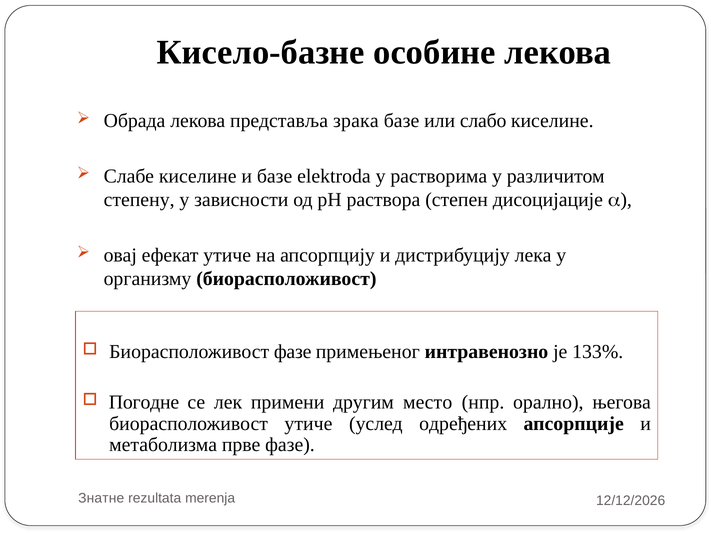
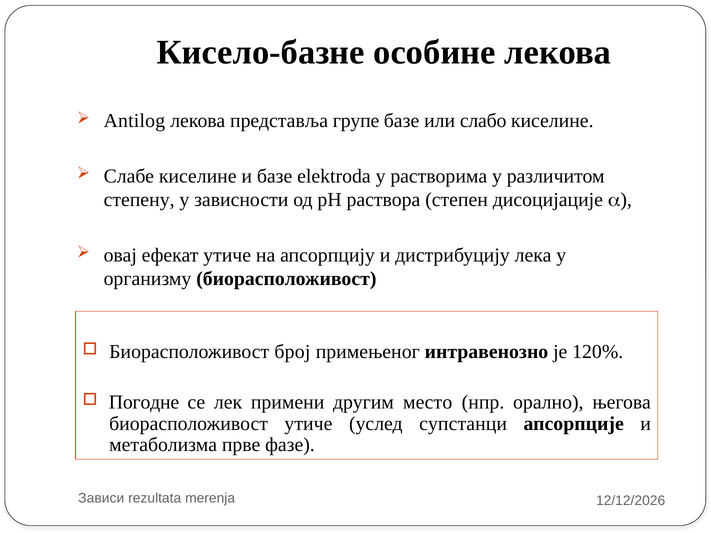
Обрада: Обрада -> Antilog
зрака: зрака -> групе
Биорасположивост фазе: фазе -> број
133%: 133% -> 120%
одређених: одређених -> супстанци
Знатне: Знатне -> Зависи
